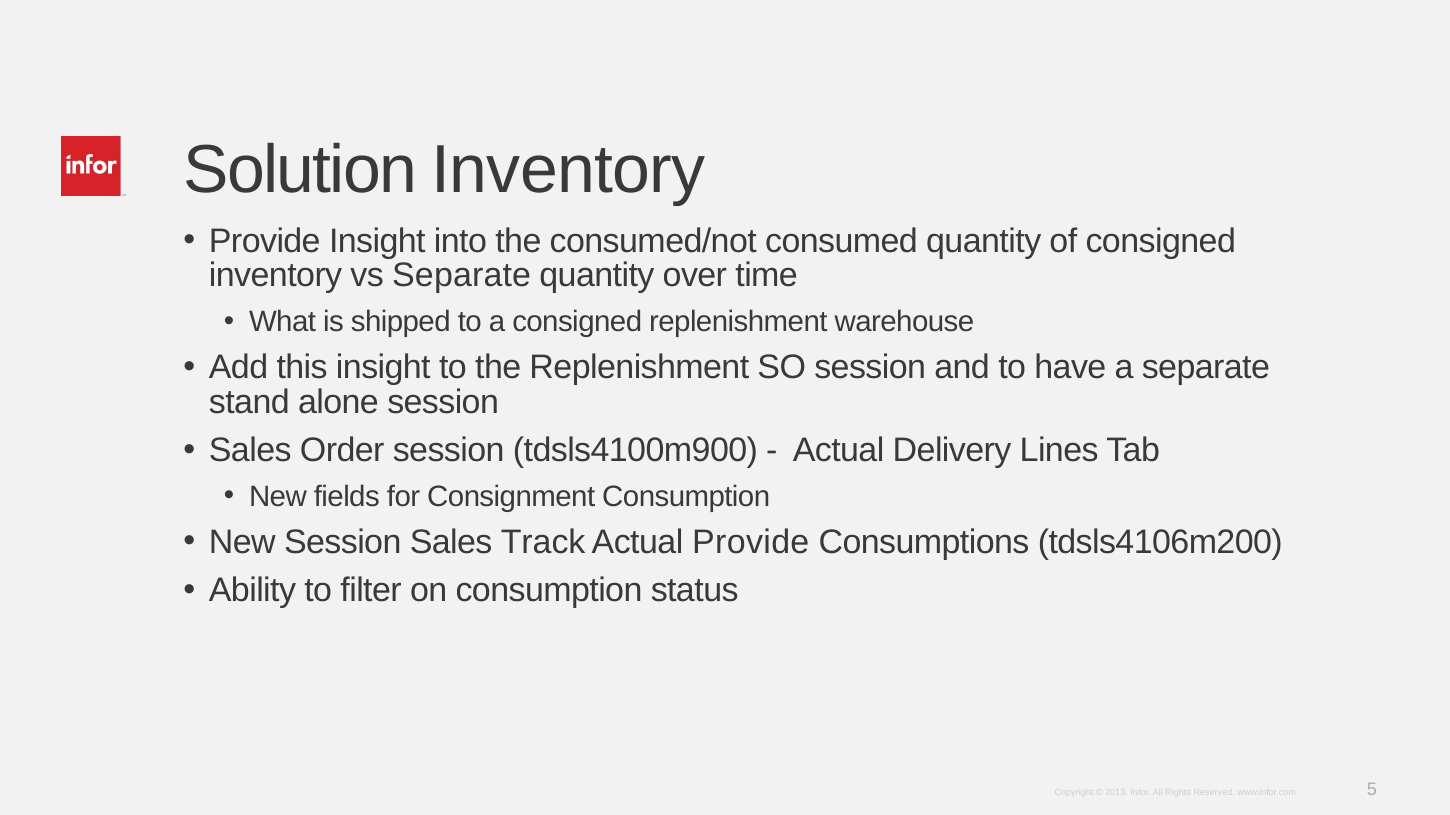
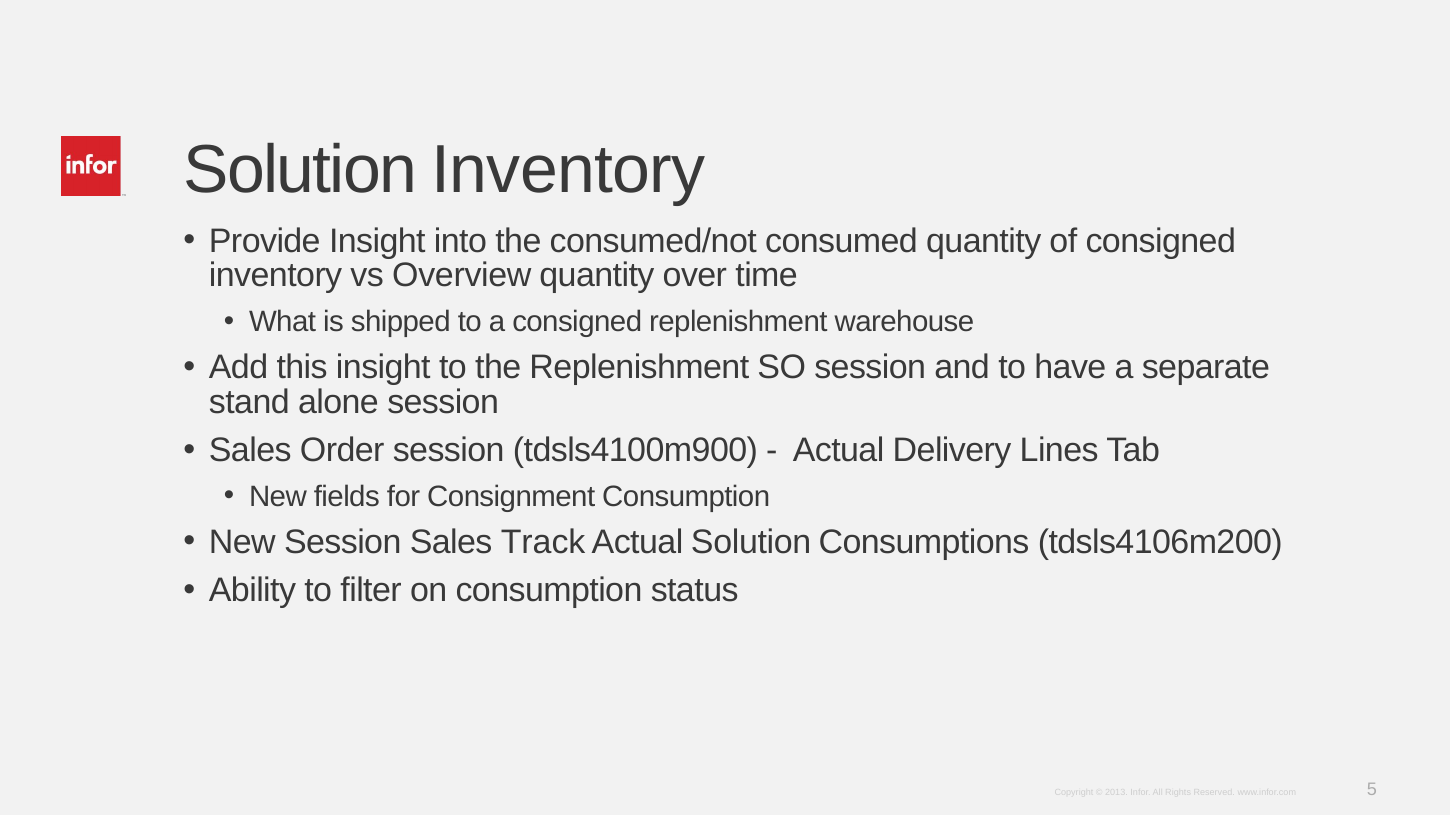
vs Separate: Separate -> Overview
Actual Provide: Provide -> Solution
